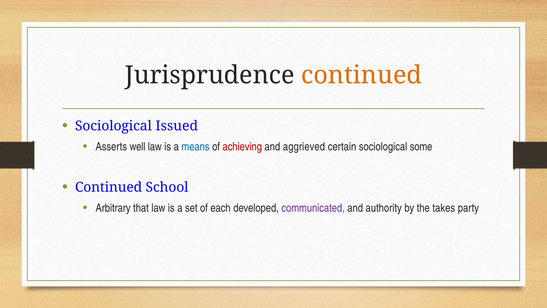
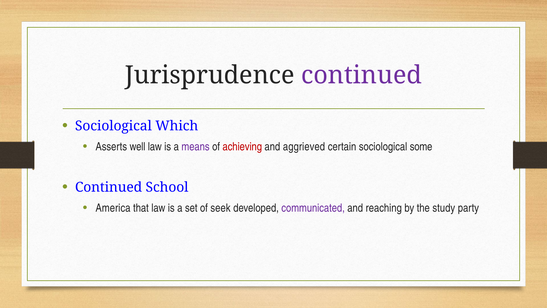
continued at (361, 75) colour: orange -> purple
Issued: Issued -> Which
means colour: blue -> purple
Arbitrary: Arbitrary -> America
each: each -> seek
authority: authority -> reaching
takes: takes -> study
